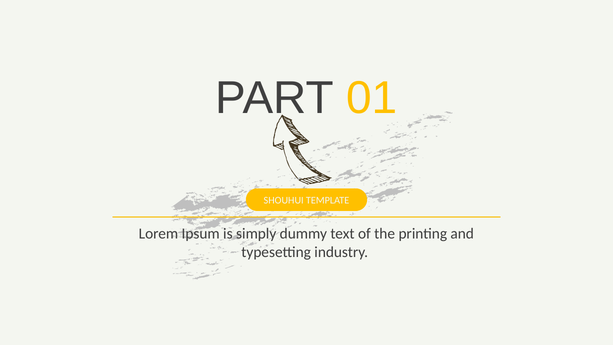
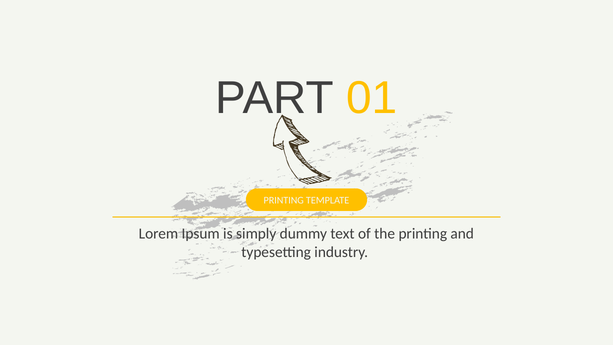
SHOUHUI at (284, 200): SHOUHUI -> PRINTING
